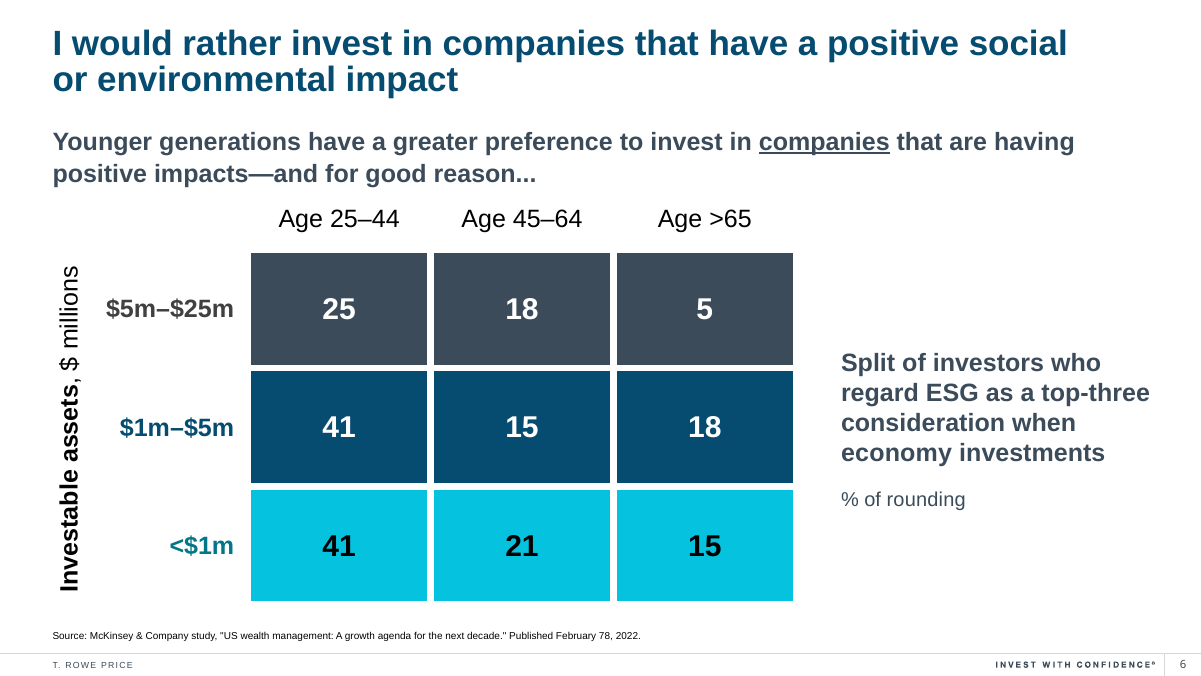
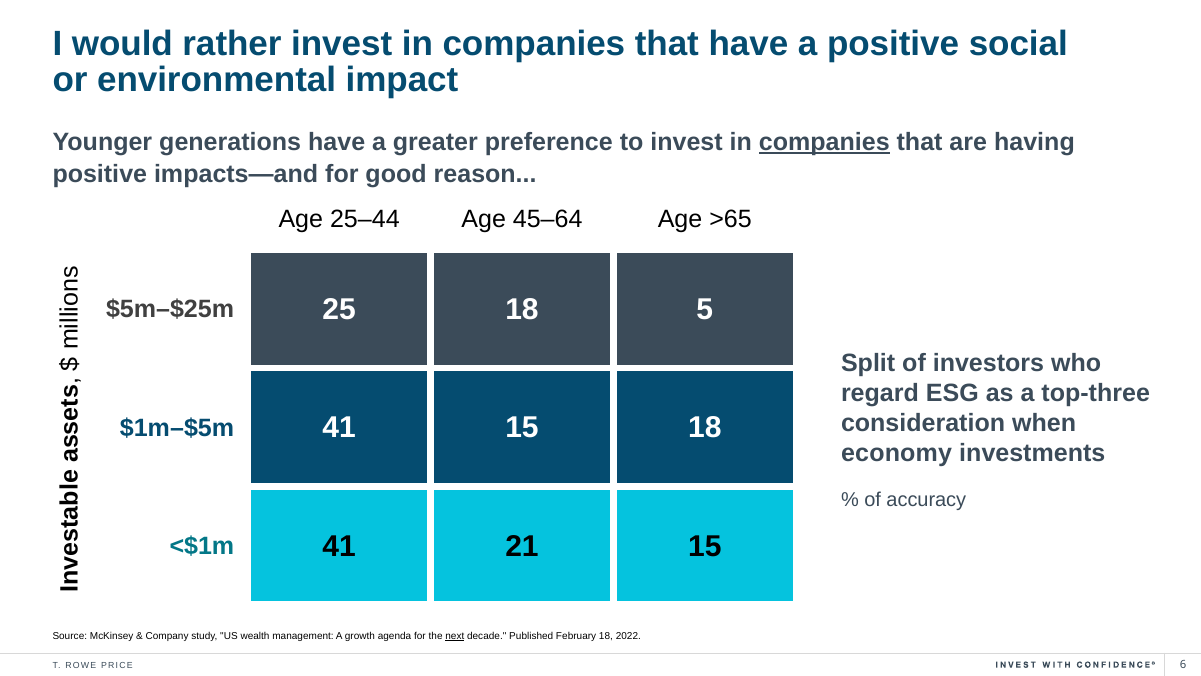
rounding: rounding -> accuracy
next underline: none -> present
February 78: 78 -> 18
